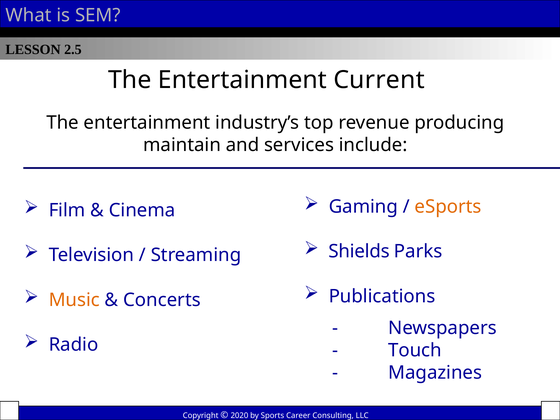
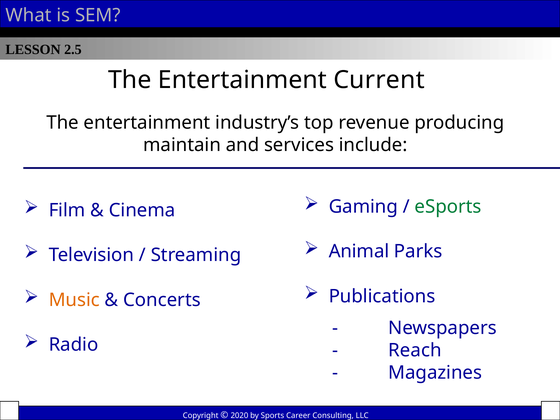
eSports colour: orange -> green
Shields: Shields -> Animal
Touch: Touch -> Reach
